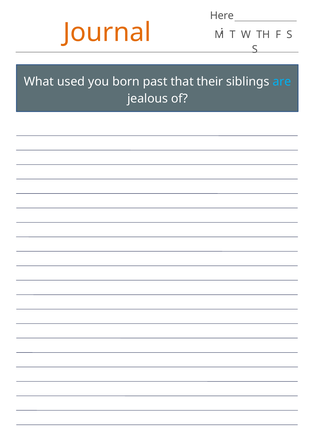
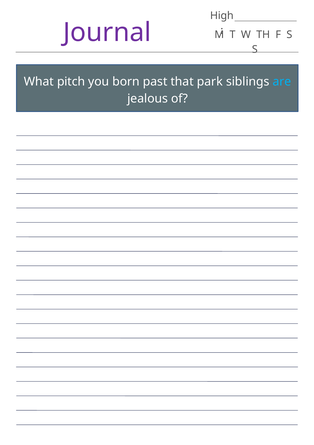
Here: Here -> High
Journal colour: orange -> purple
used: used -> pitch
their: their -> park
